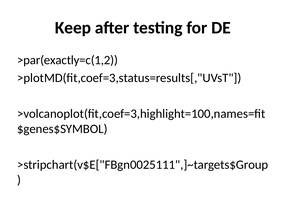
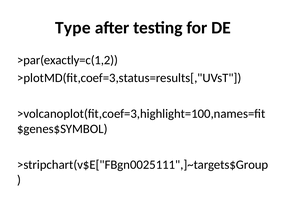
Keep: Keep -> Type
